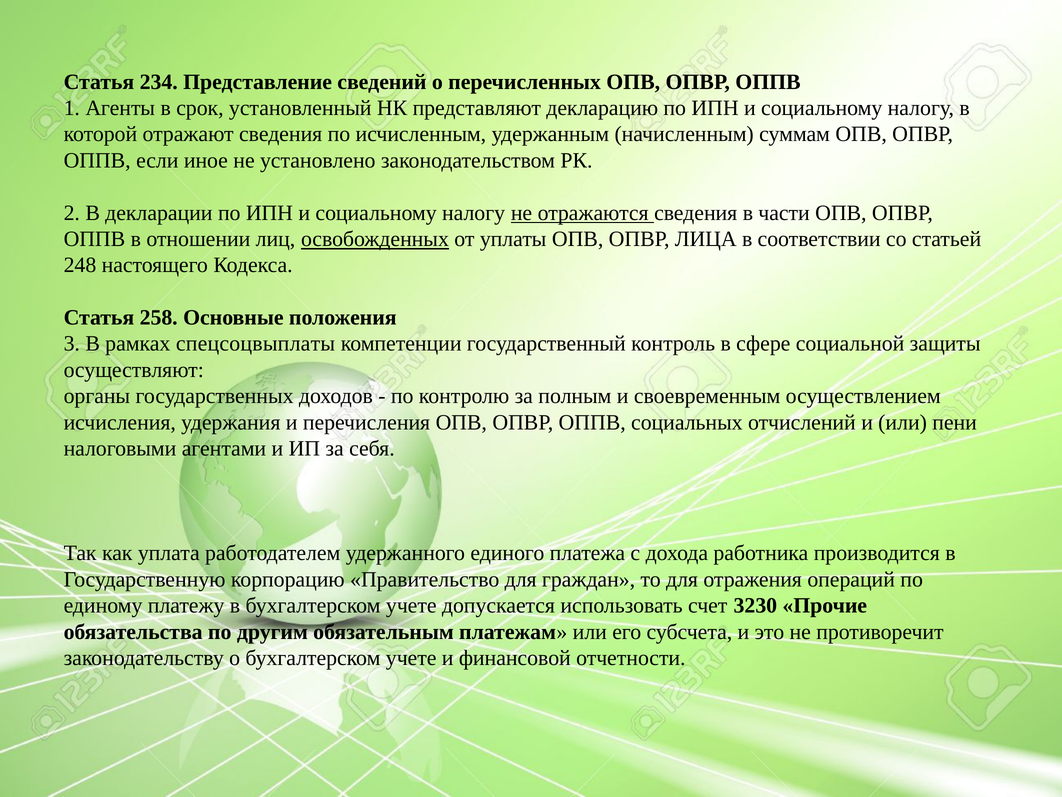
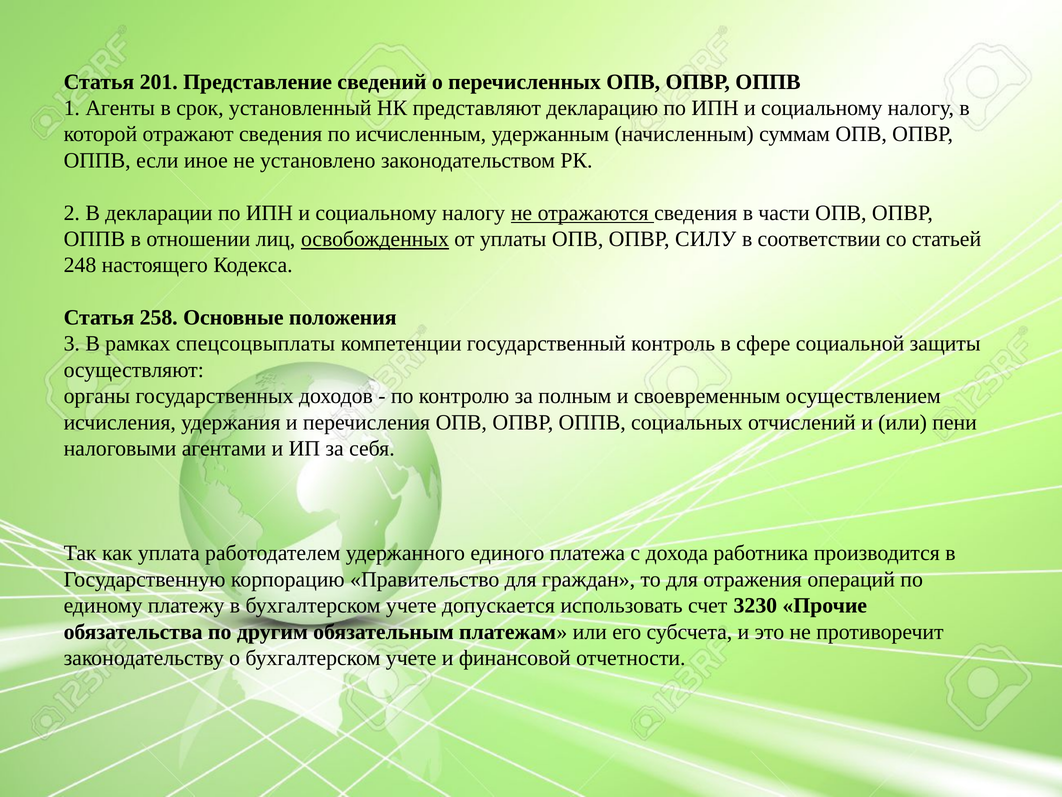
234: 234 -> 201
ЛИЦА: ЛИЦА -> СИЛУ
